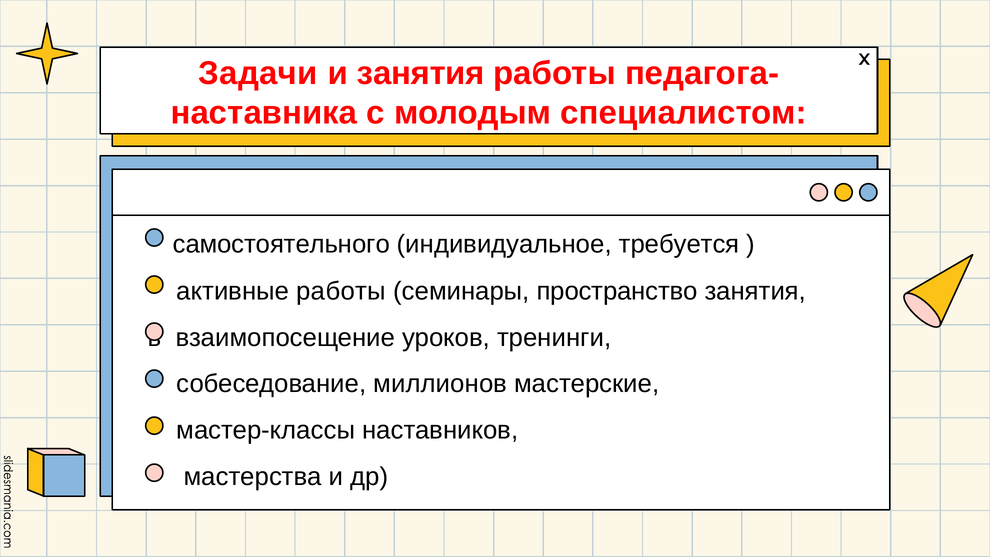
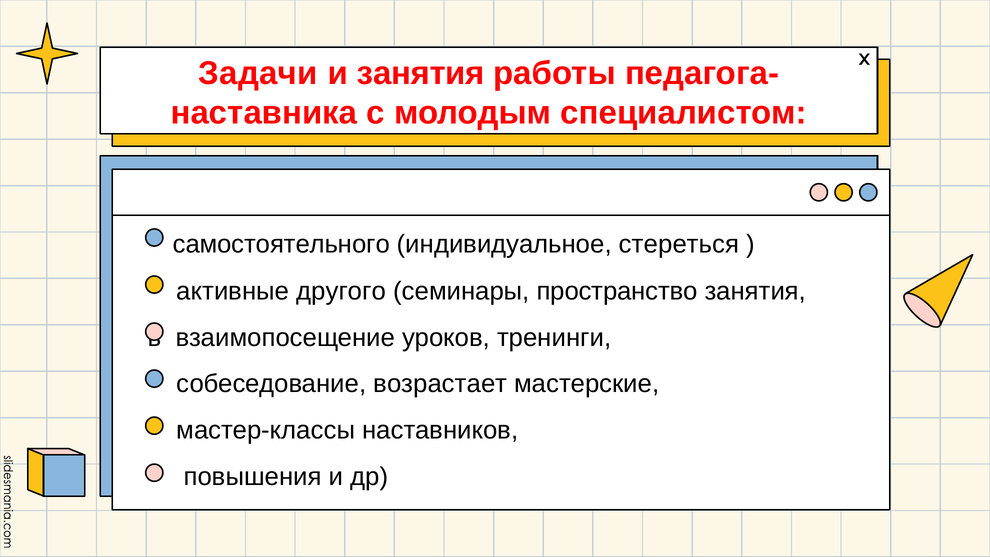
требуется: требуется -> стереться
активные работы: работы -> другого
миллионов: миллионов -> возрастает
мастерства: мастерства -> повышения
